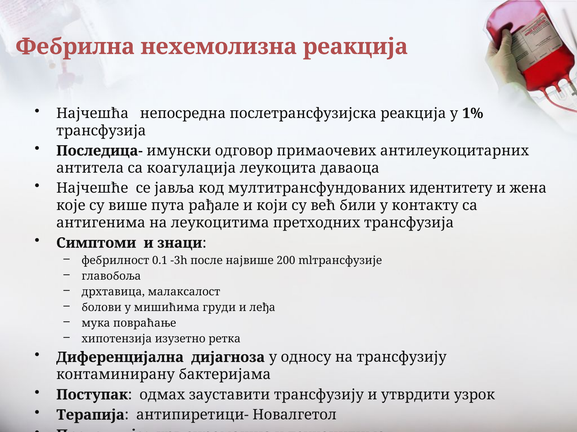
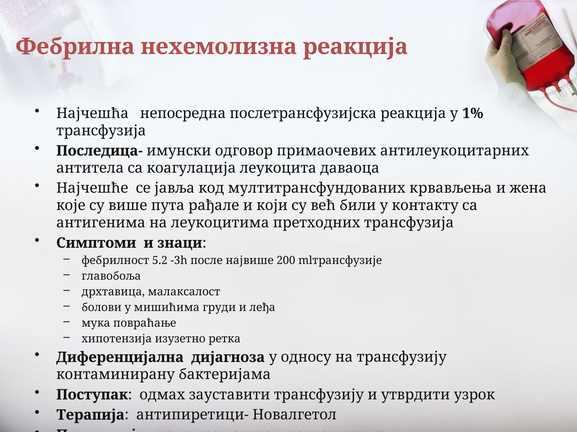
идентитету: идентитету -> крвављења
0.1: 0.1 -> 5.2
